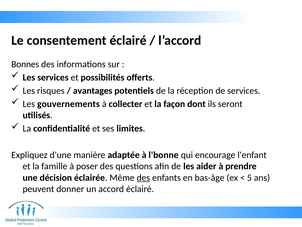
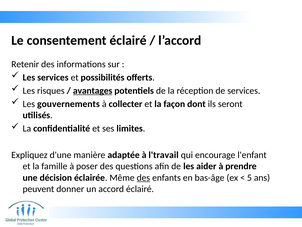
Bonnes: Bonnes -> Retenir
avantages underline: none -> present
l'bonne: l'bonne -> l'travail
